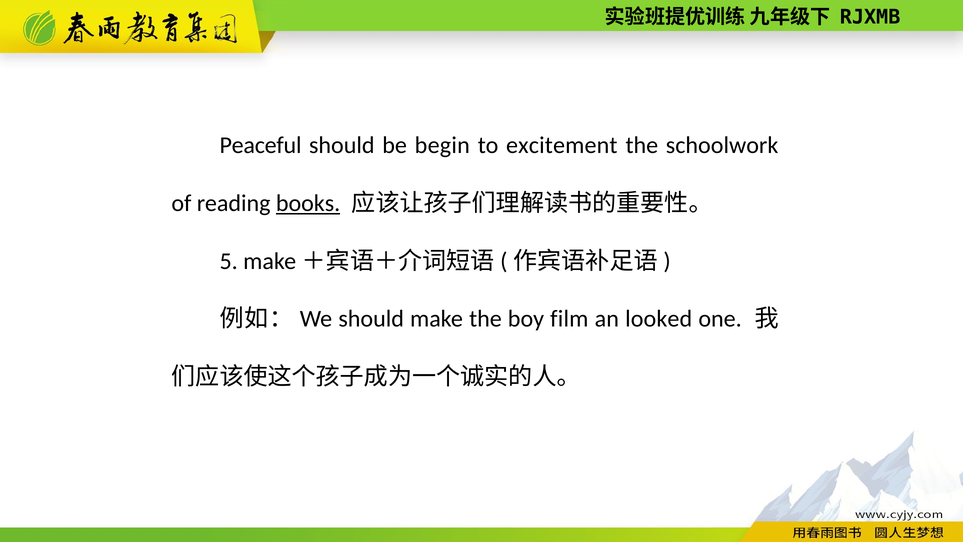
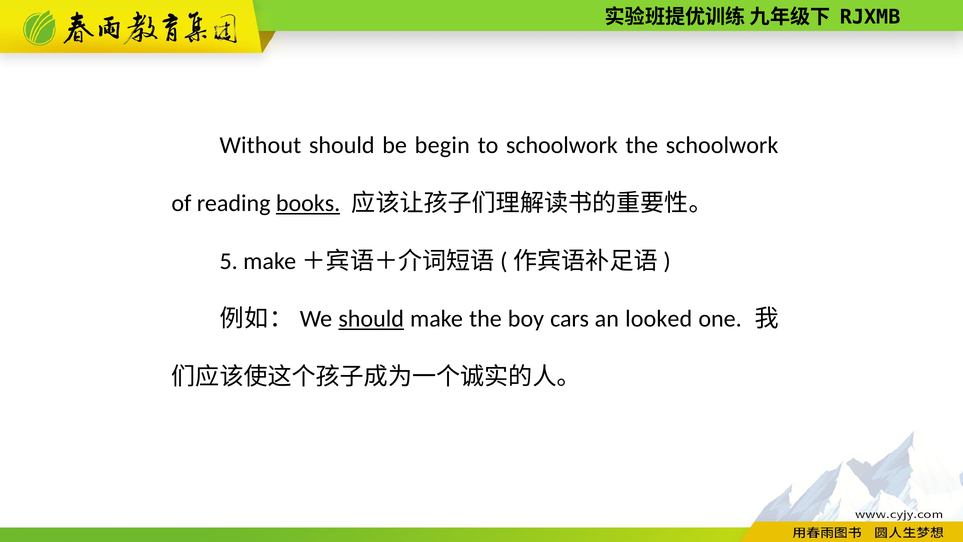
Peaceful: Peaceful -> Without
to excitement: excitement -> schoolwork
should at (371, 319) underline: none -> present
film: film -> cars
